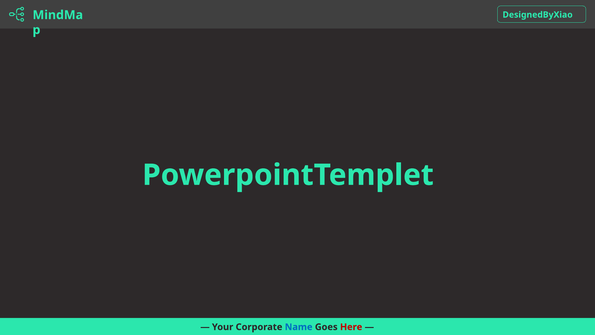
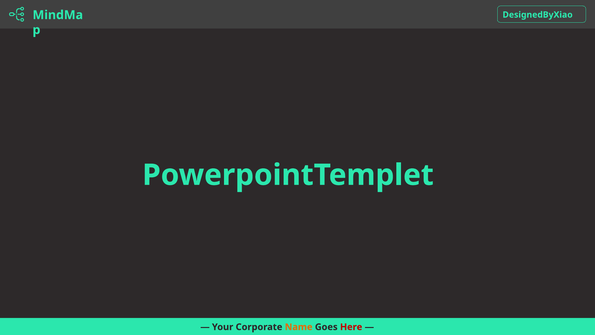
Name colour: blue -> orange
